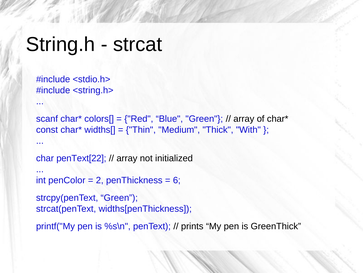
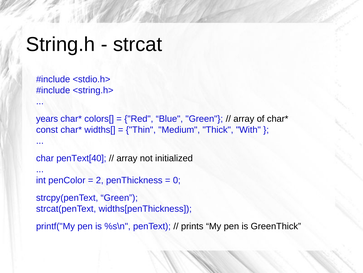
scanf: scanf -> years
penText[22: penText[22 -> penText[40
6: 6 -> 0
